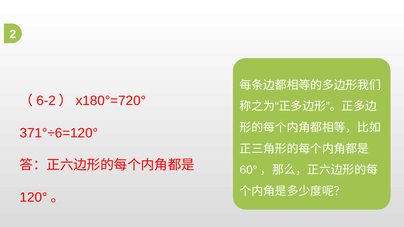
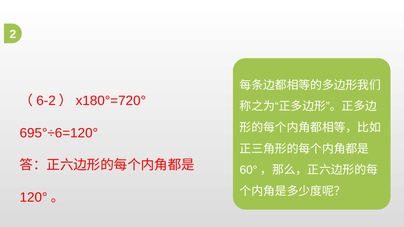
371°÷6=120°: 371°÷6=120° -> 695°÷6=120°
